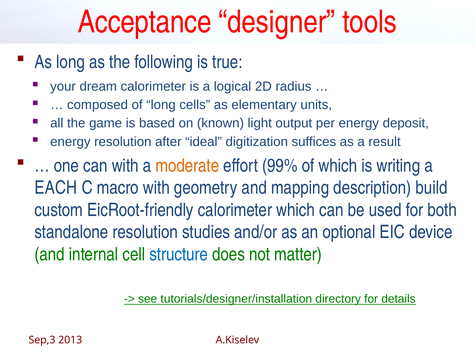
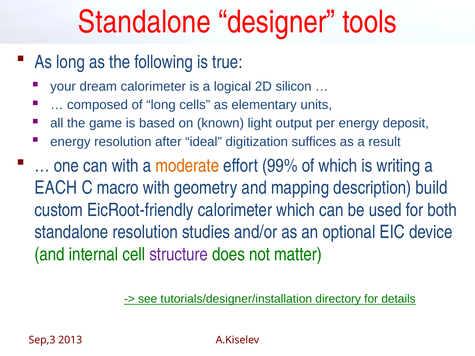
Acceptance at (145, 22): Acceptance -> Standalone
radius: radius -> silicon
structure colour: blue -> purple
